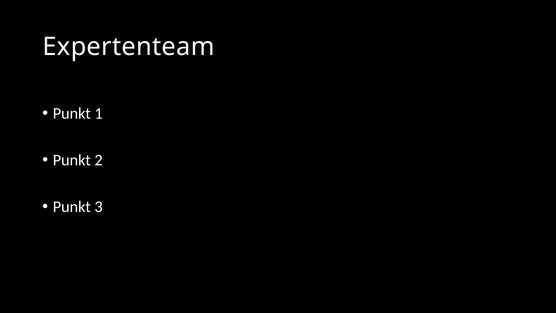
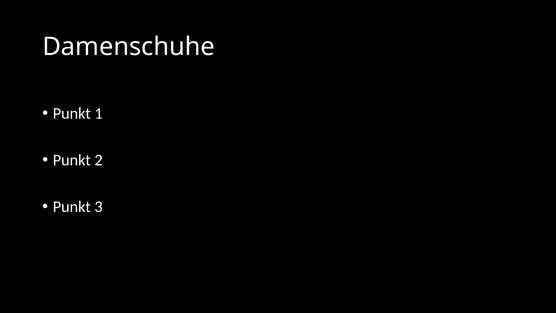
Expertenteam: Expertenteam -> Damenschuhe
